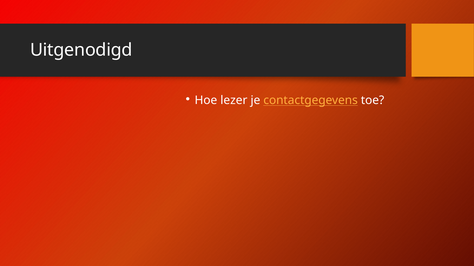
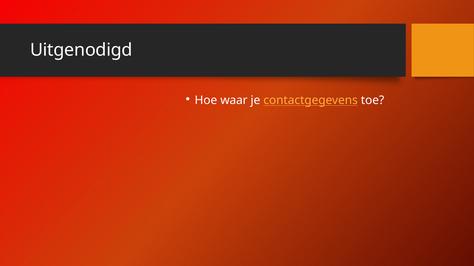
lezer: lezer -> waar
